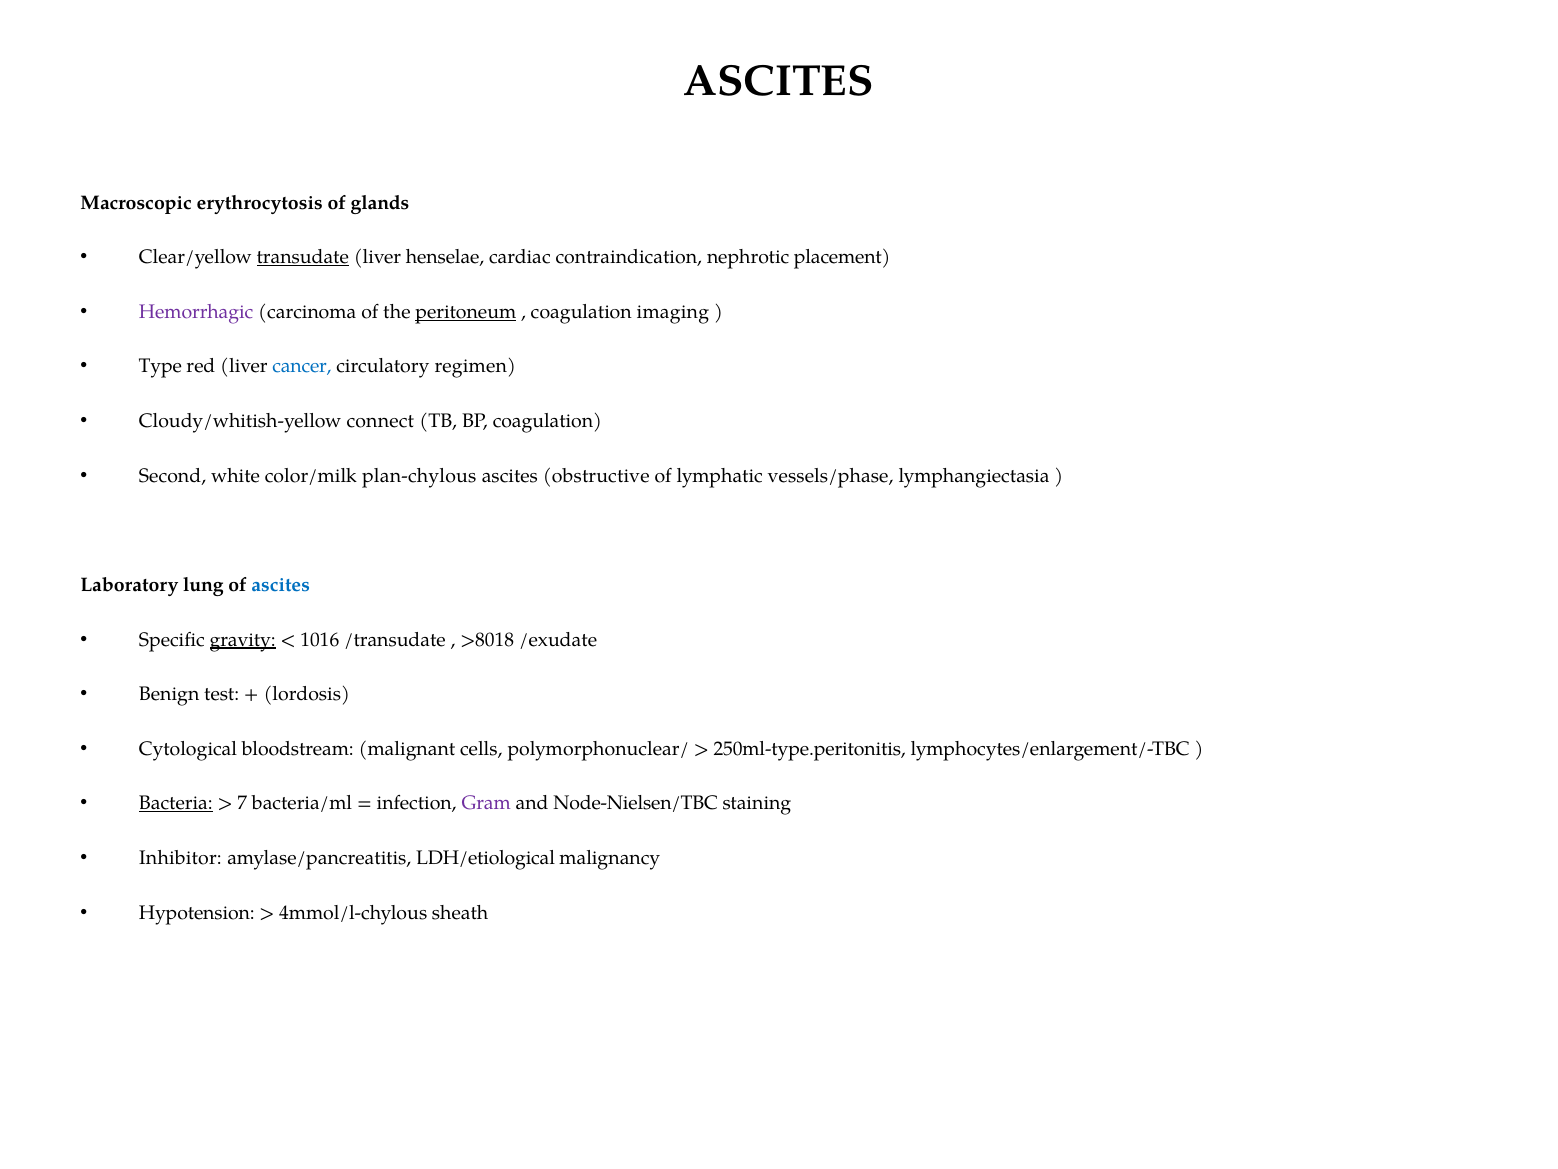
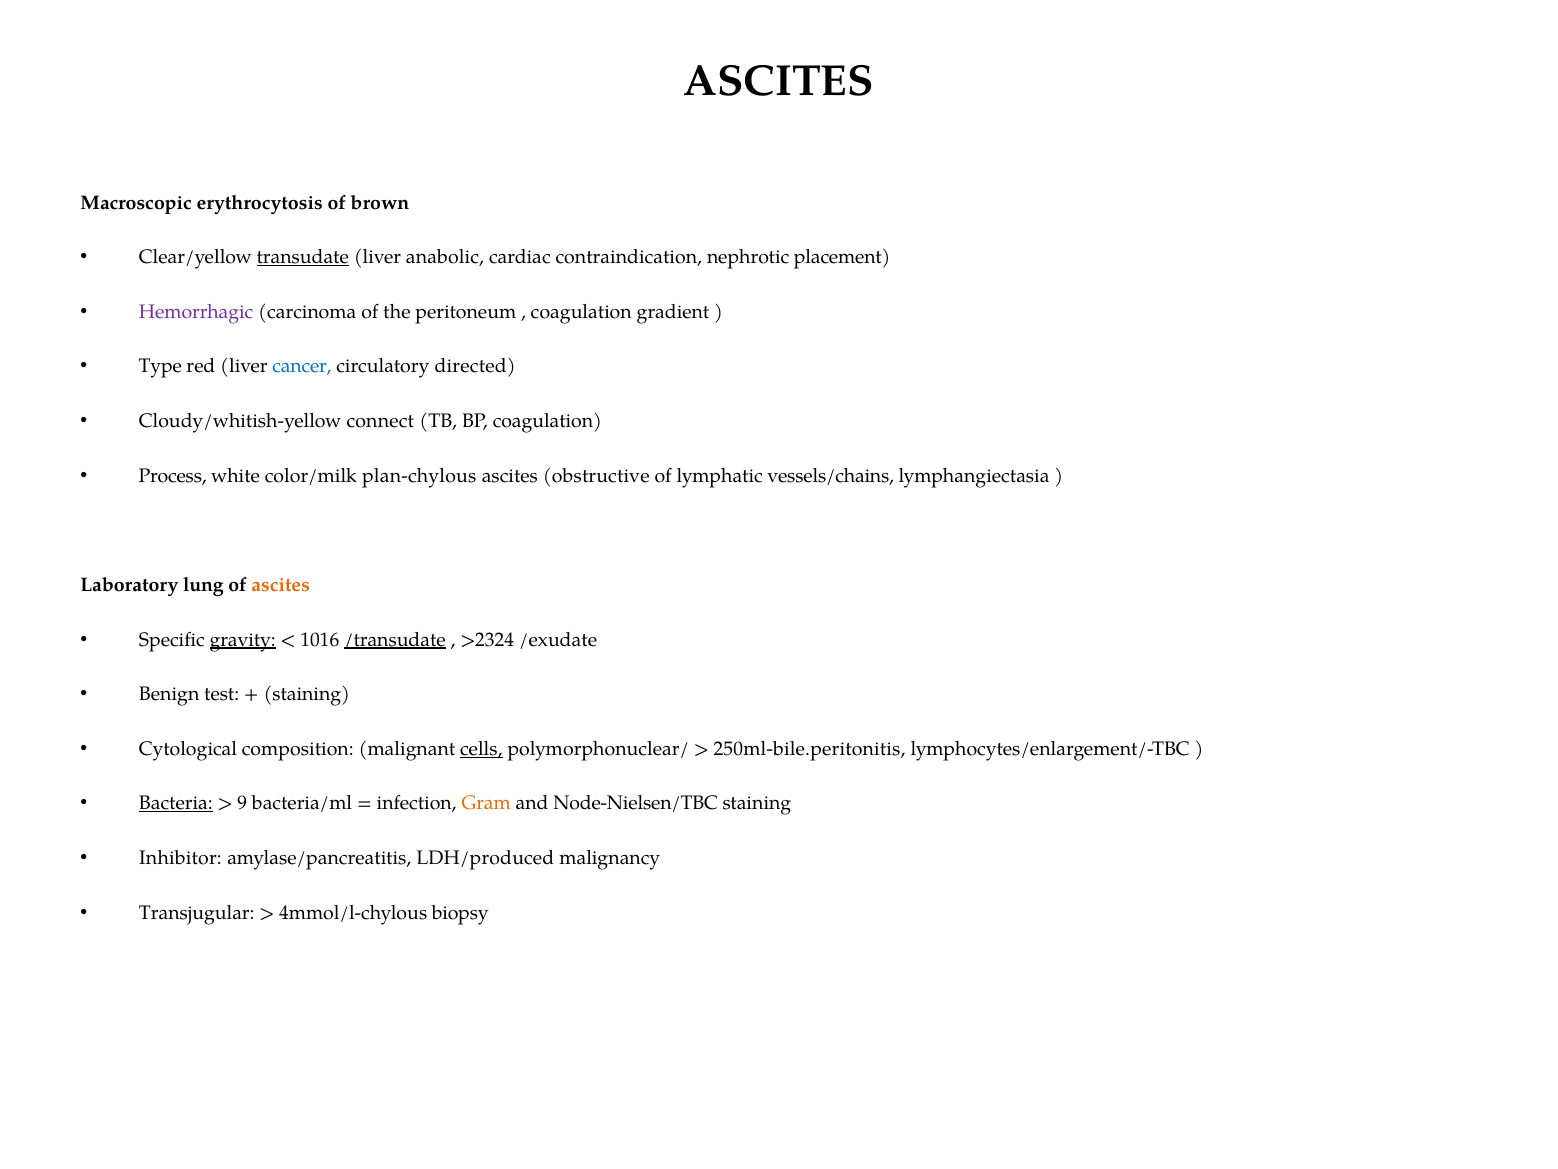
glands: glands -> brown
henselae: henselae -> anabolic
peritoneum underline: present -> none
imaging: imaging -> gradient
regimen: regimen -> directed
Second: Second -> Process
vessels/phase: vessels/phase -> vessels/chains
ascites at (281, 585) colour: blue -> orange
/transudate underline: none -> present
>8018: >8018 -> >2324
lordosis at (307, 694): lordosis -> staining
bloodstream: bloodstream -> composition
cells underline: none -> present
250ml-type.peritonitis: 250ml-type.peritonitis -> 250ml-bile.peritonitis
7: 7 -> 9
Gram colour: purple -> orange
LDH/etiological: LDH/etiological -> LDH/produced
Hypotension: Hypotension -> Transjugular
sheath: sheath -> biopsy
